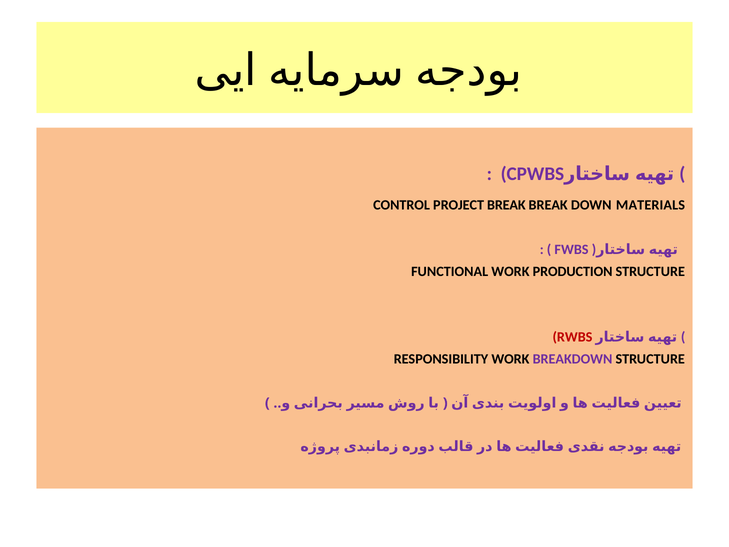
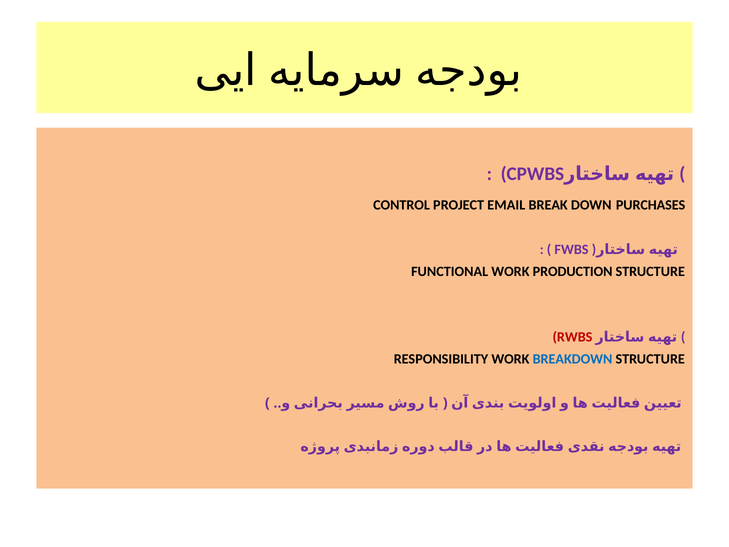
PROJECT BREAK: BREAK -> EMAIL
MATERIALS: MATERIALS -> PURCHASES
BREAKDOWN colour: purple -> blue
